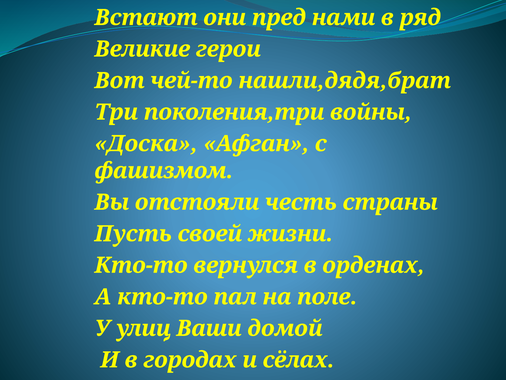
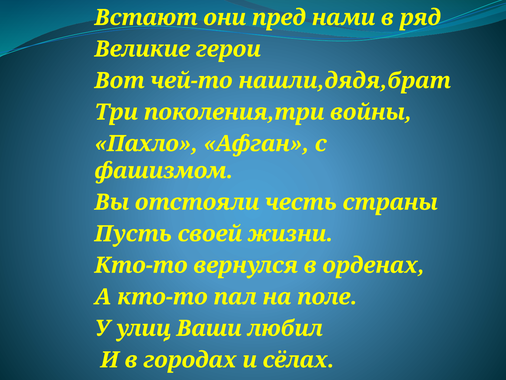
Доска: Доска -> Пахло
домой: домой -> любил
